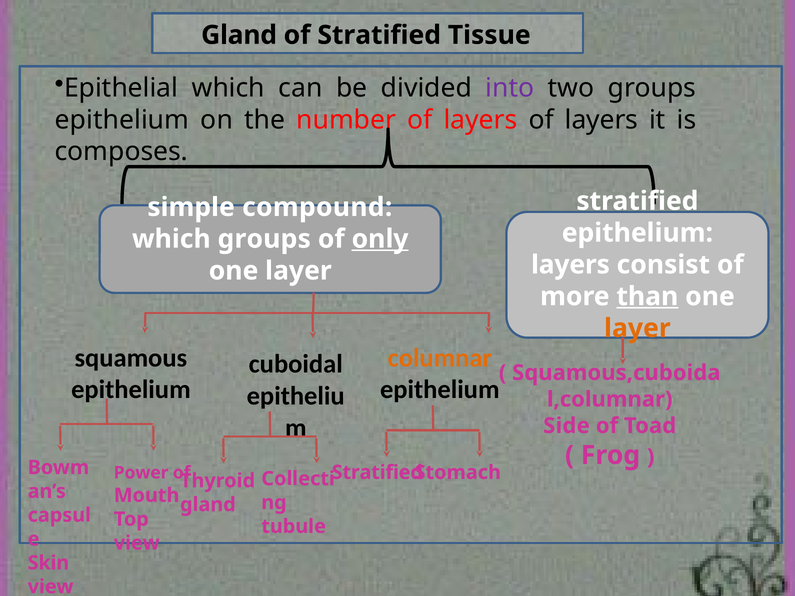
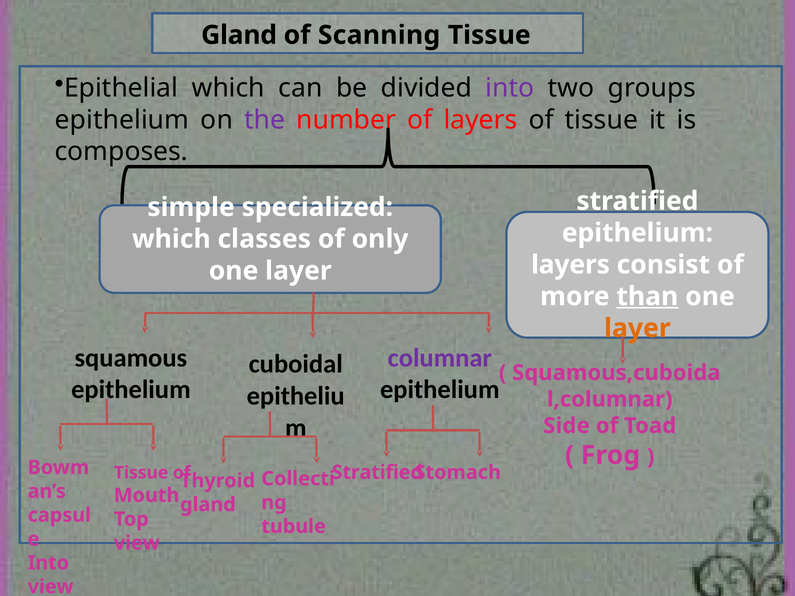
of Stratified: Stratified -> Scanning
the colour: black -> purple
layers of layers: layers -> tissue
compound: compound -> specialized
which groups: groups -> classes
only underline: present -> none
columnar colour: orange -> purple
Power at (141, 473): Power -> Tissue
Skin at (48, 563): Skin -> Into
